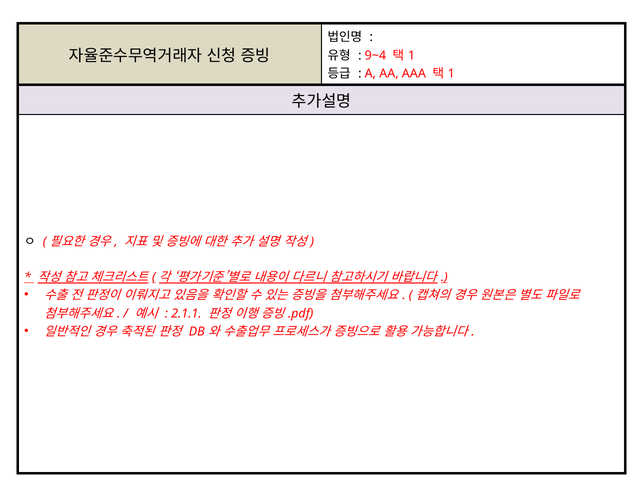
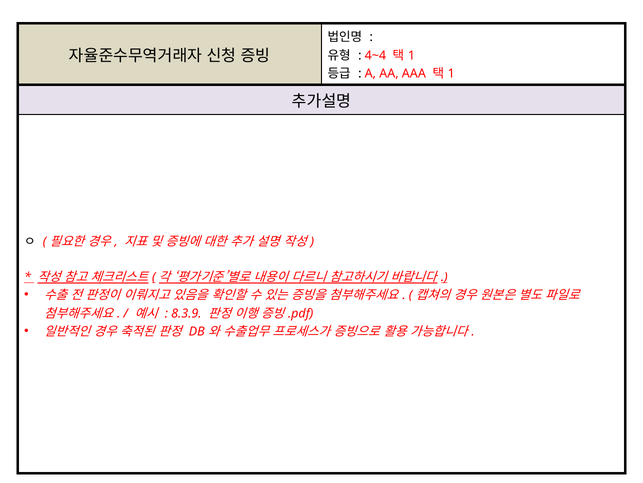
9~4: 9~4 -> 4~4
2.1.1: 2.1.1 -> 8.3.9
